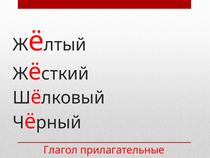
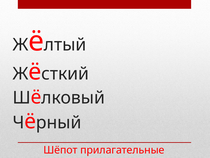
Глагол: Глагол -> Шёпот
